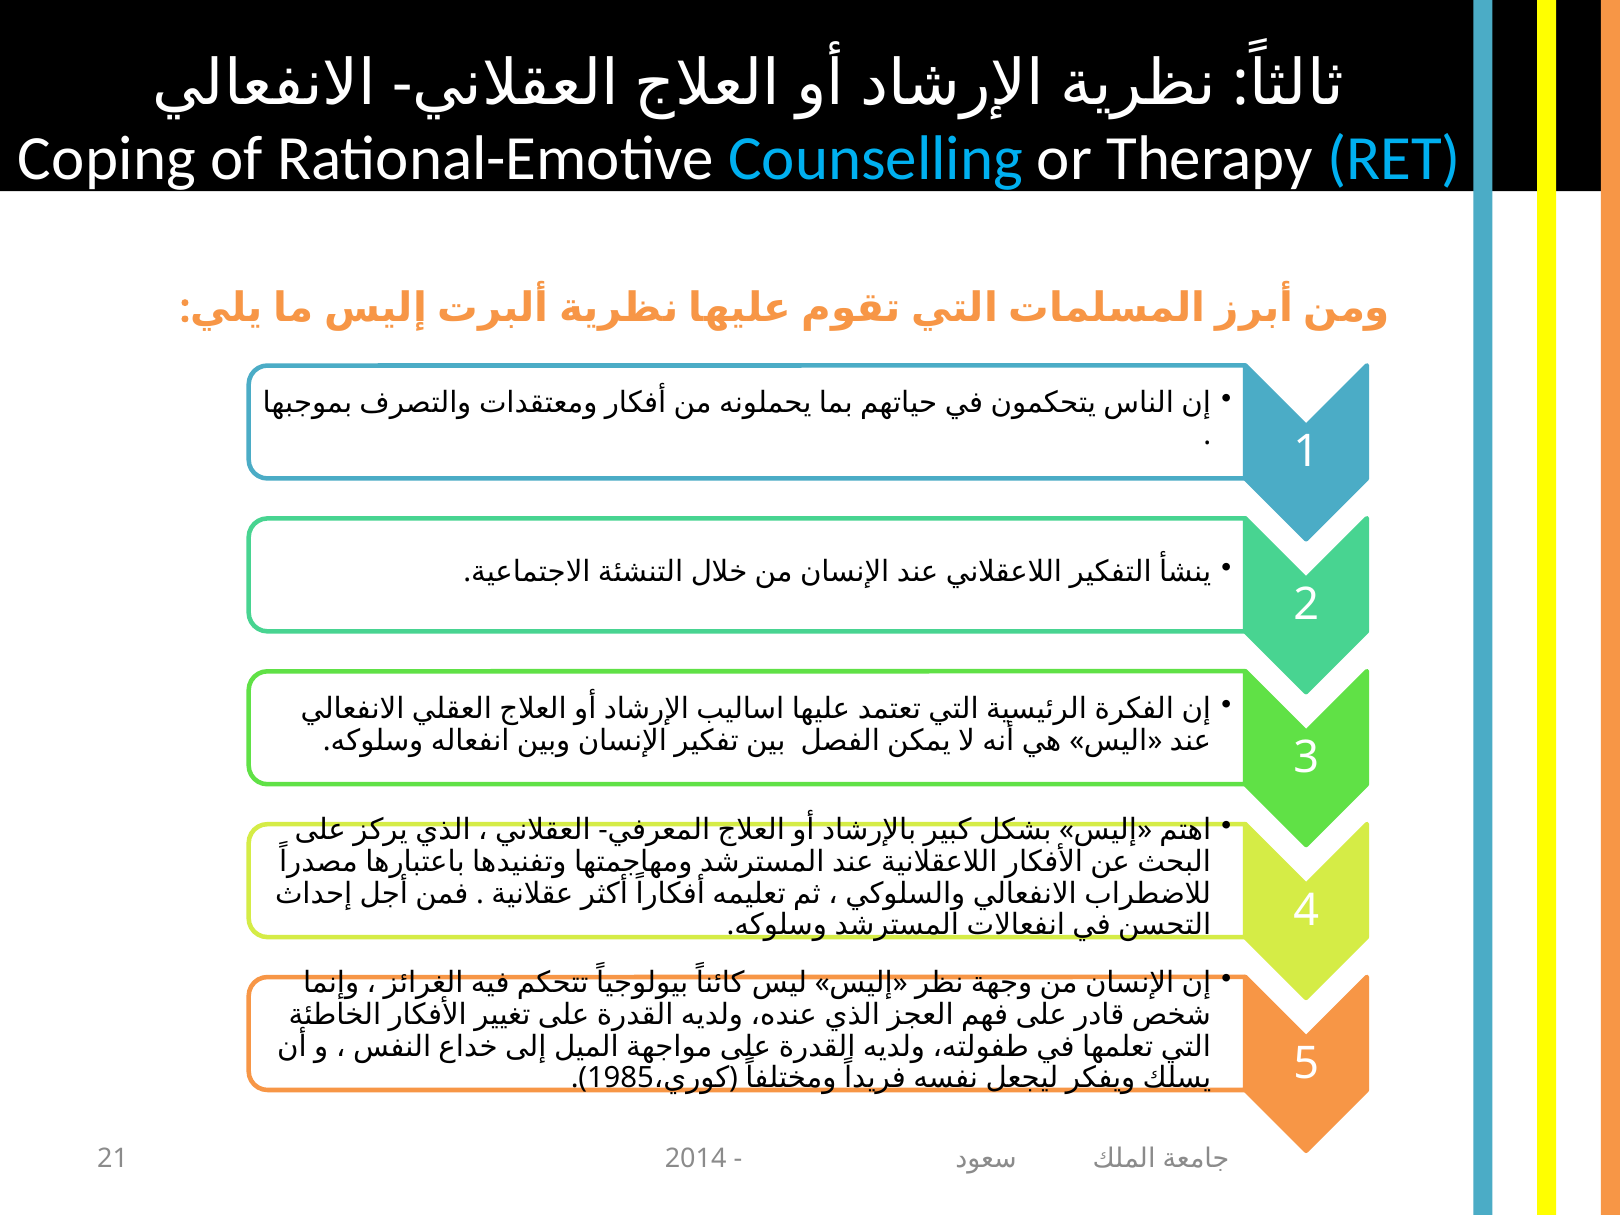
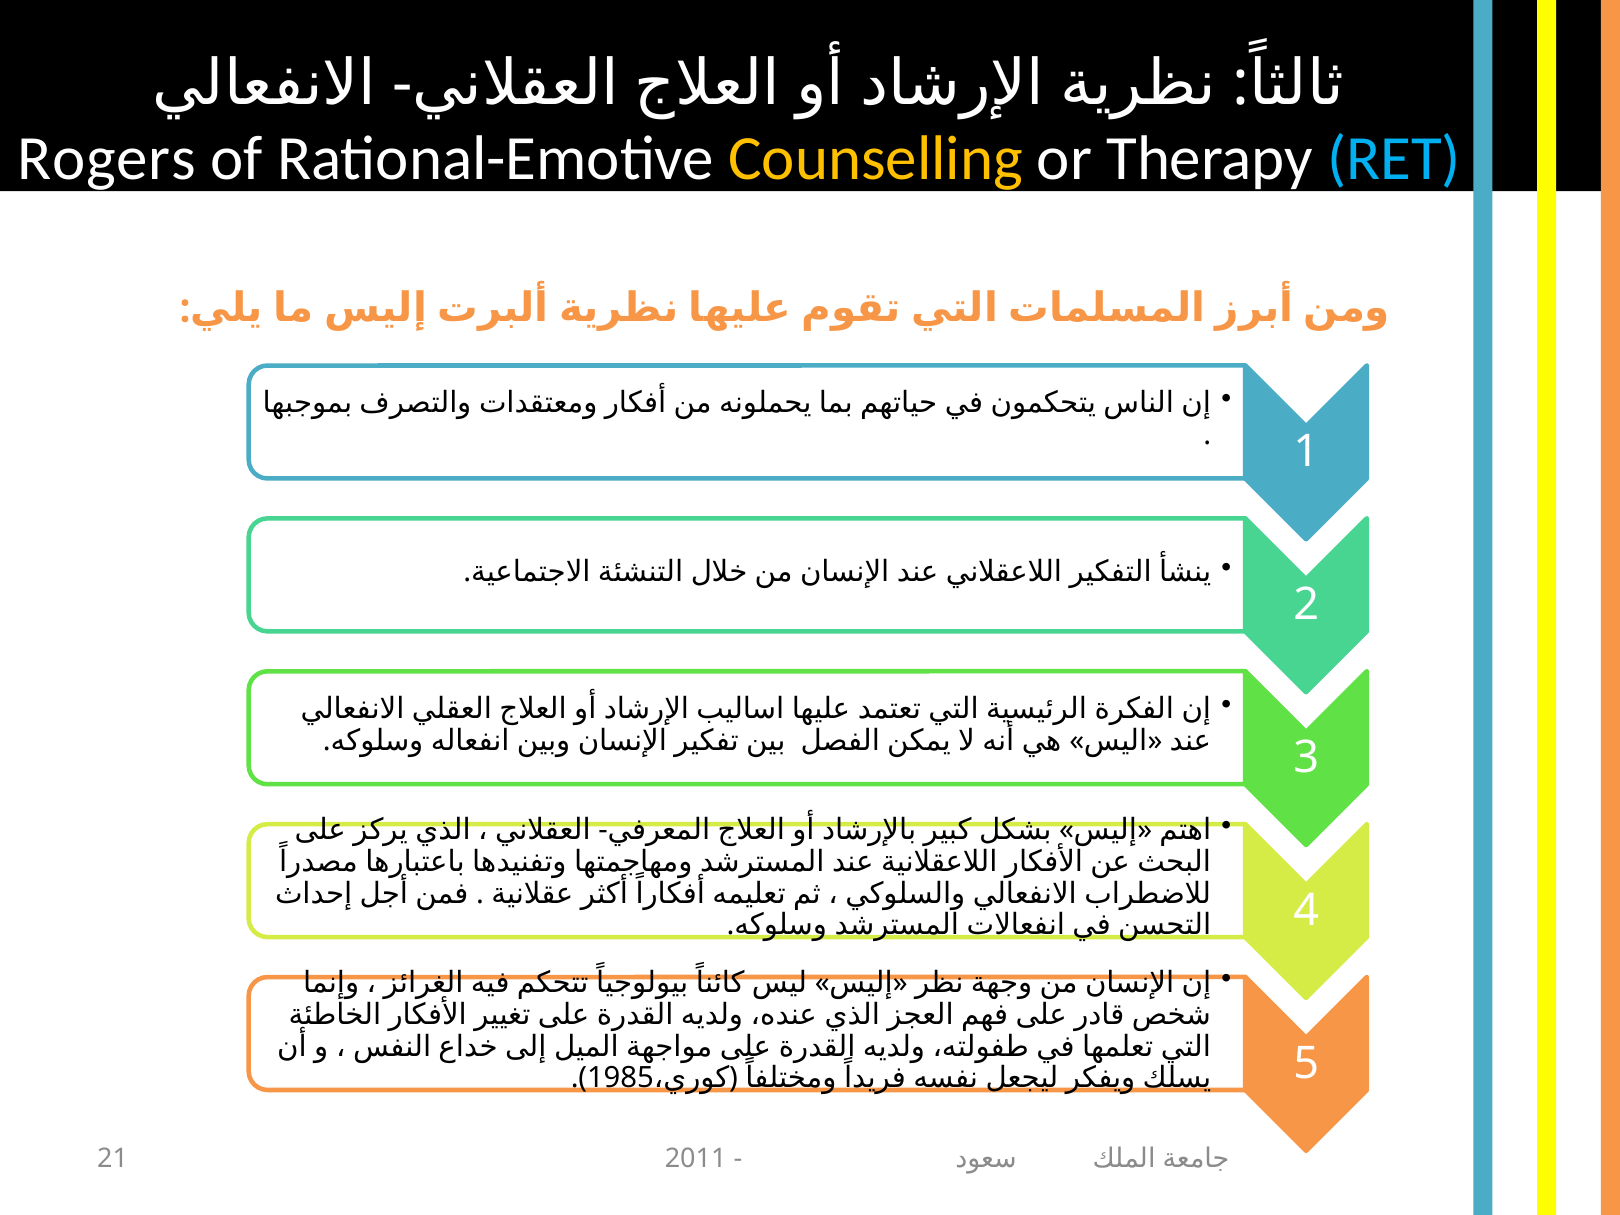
Coping: Coping -> Rogers
Counselling colour: light blue -> yellow
2014: 2014 -> 2011
